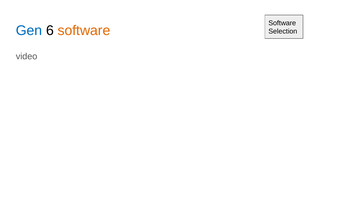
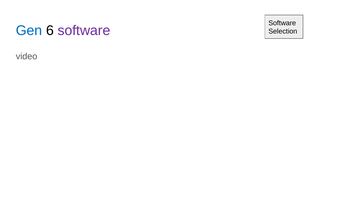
software at (84, 30) colour: orange -> purple
